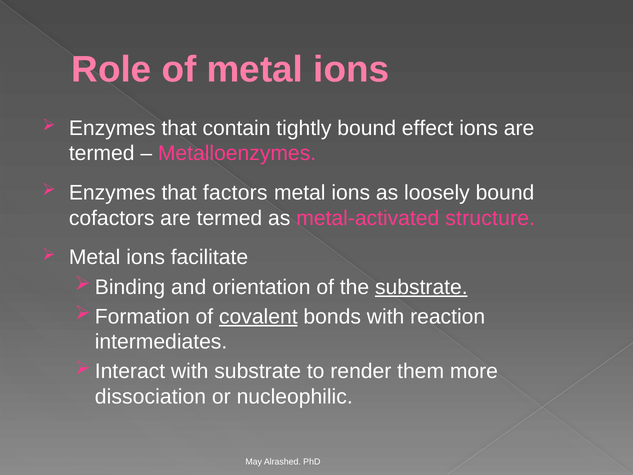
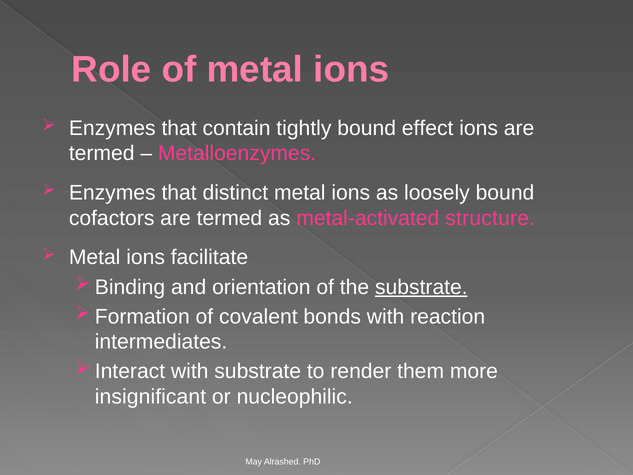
factors: factors -> distinct
covalent underline: present -> none
dissociation: dissociation -> insignificant
